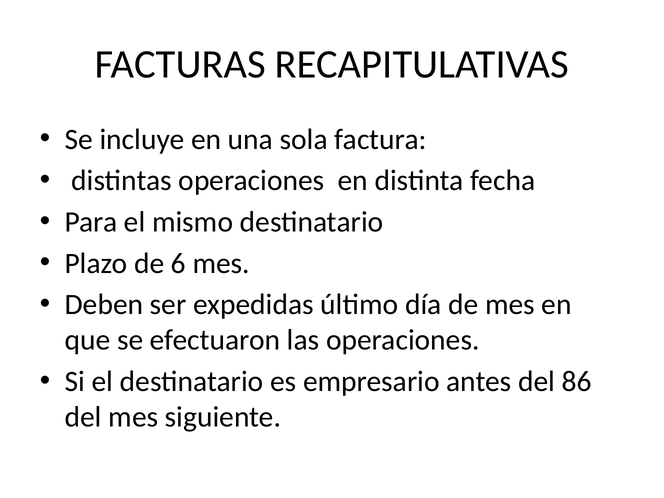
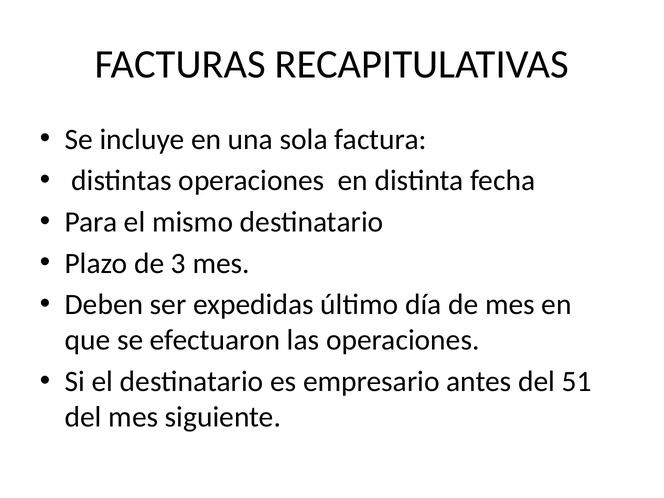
6: 6 -> 3
86: 86 -> 51
